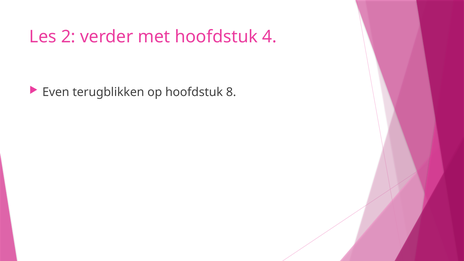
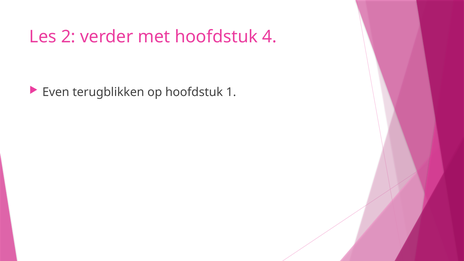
8: 8 -> 1
